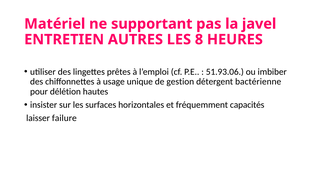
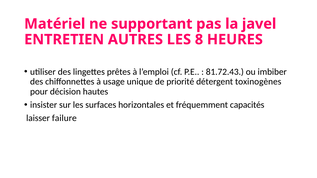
51.93.06: 51.93.06 -> 81.72.43
gestion: gestion -> priorité
bactérienne: bactérienne -> toxinogènes
délétion: délétion -> décision
